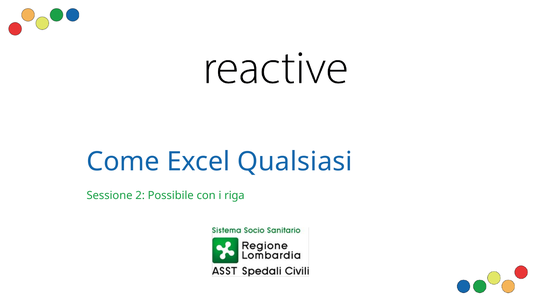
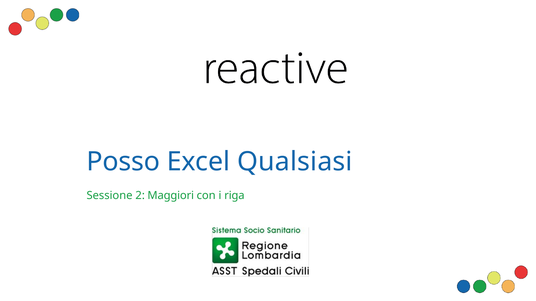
Come: Come -> Posso
Possibile: Possibile -> Maggiori
